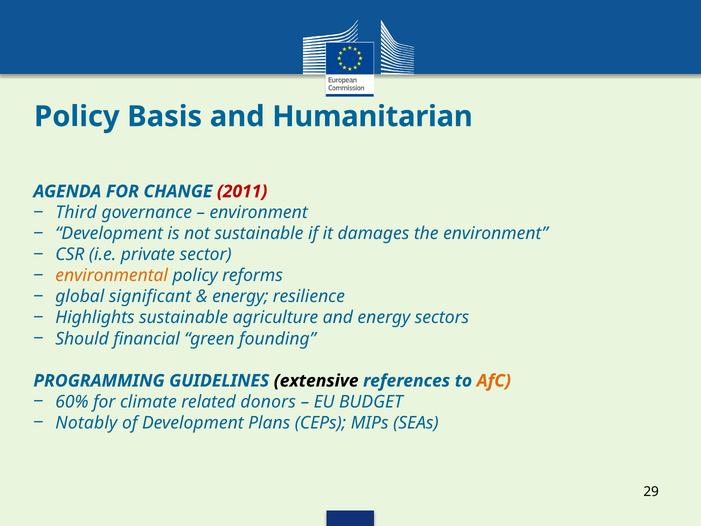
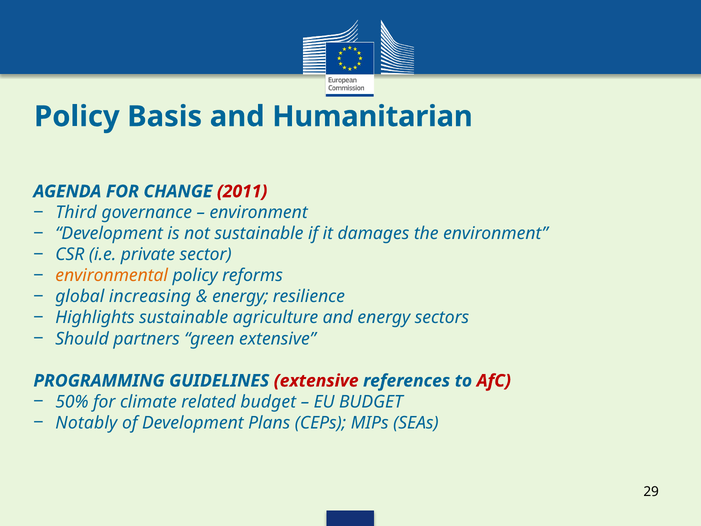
significant: significant -> increasing
financial: financial -> partners
green founding: founding -> extensive
extensive at (316, 381) colour: black -> red
AfC colour: orange -> red
60%: 60% -> 50%
related donors: donors -> budget
